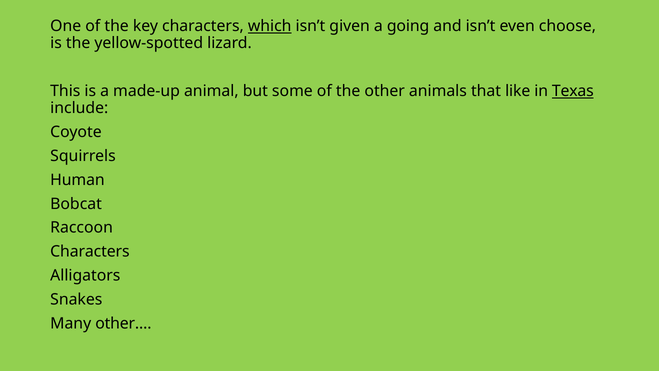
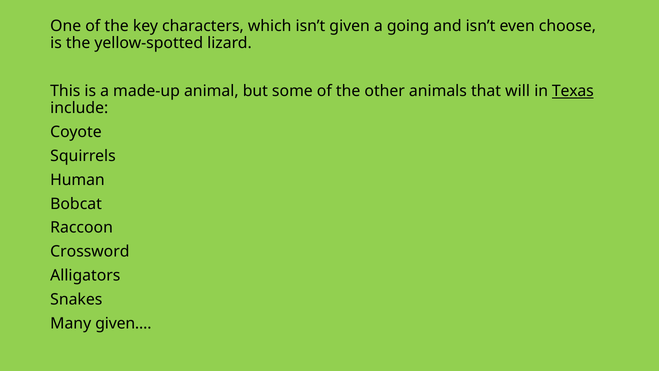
which underline: present -> none
like: like -> will
Characters at (90, 252): Characters -> Crossword
other…: other… -> given…
